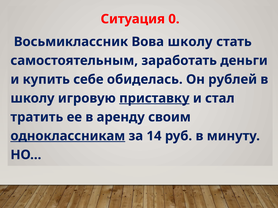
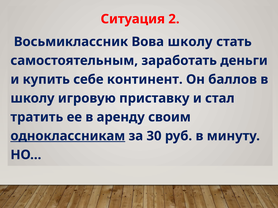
0: 0 -> 2
обиделась: обиделась -> континент
рублей: рублей -> баллов
приставку underline: present -> none
14: 14 -> 30
